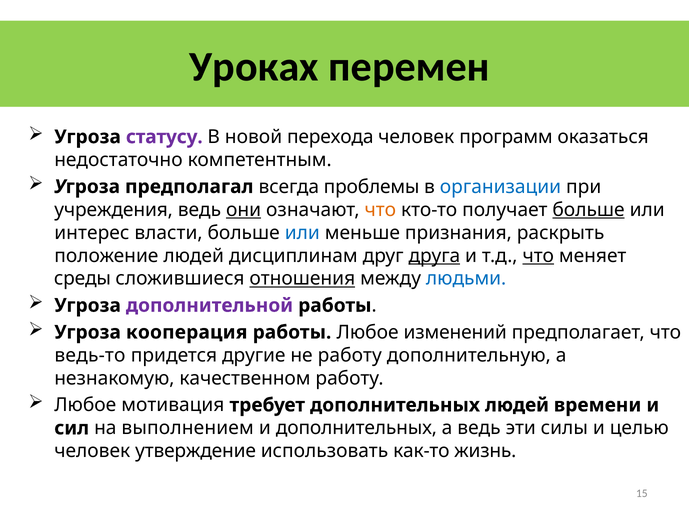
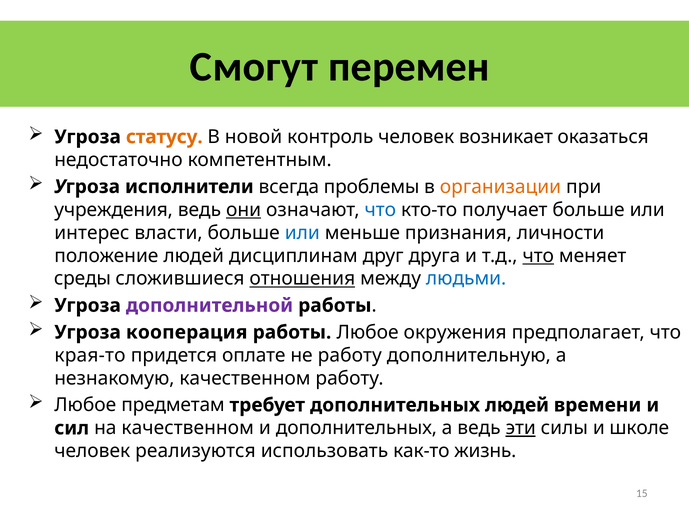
Уроках: Уроках -> Смогут
статусу colour: purple -> orange
перехода: перехода -> контроль
программ: программ -> возникает
предполагал: предполагал -> исполнители
организации colour: blue -> orange
что at (380, 210) colour: orange -> blue
больше at (589, 210) underline: present -> none
раскрыть: раскрыть -> личности
друга underline: present -> none
изменений: изменений -> окружения
ведь-то: ведь-то -> края-то
другие: другие -> оплате
мотивация: мотивация -> предметам
на выполнением: выполнением -> качественном
эти underline: none -> present
целью: целью -> школе
утверждение: утверждение -> реализуются
